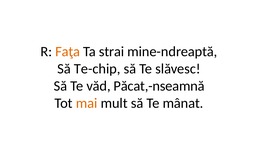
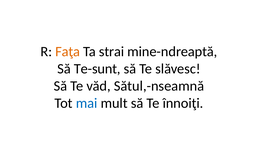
Te-chip: Te-chip -> Te-sunt
Păcat,-nseamnă: Păcat,-nseamnă -> Sătul,-nseamnă
mai colour: orange -> blue
mânat: mânat -> înnoiţi
